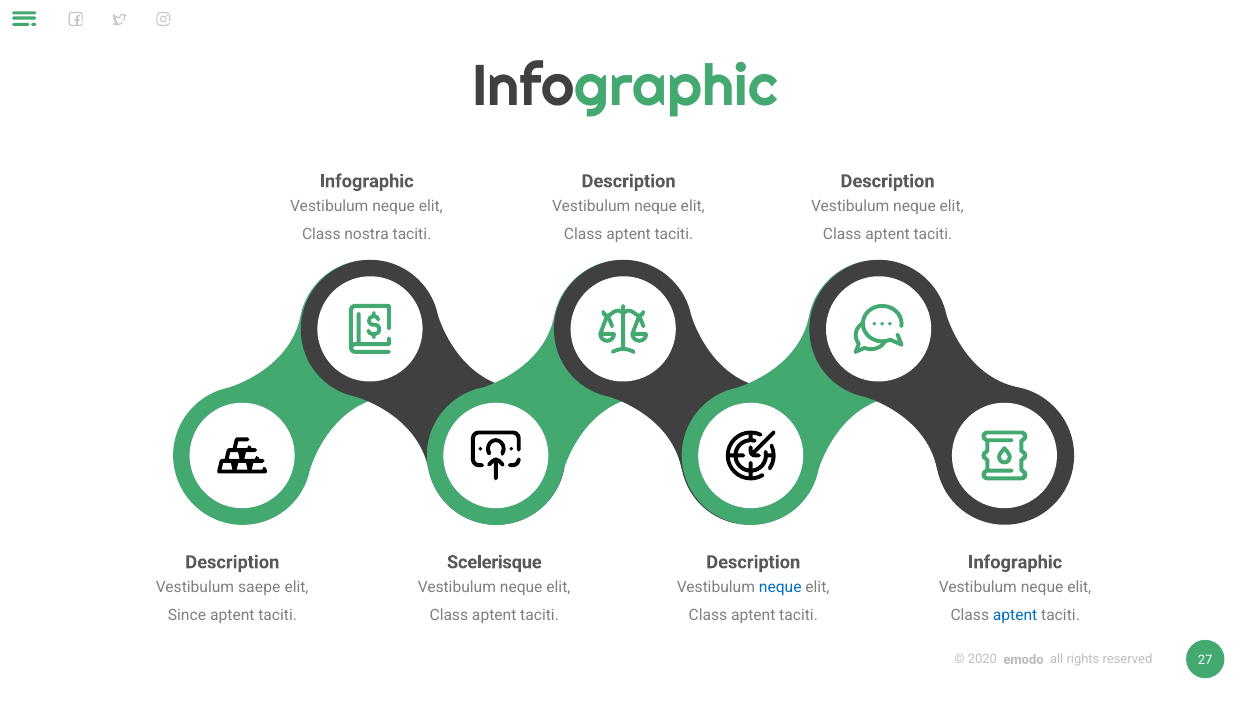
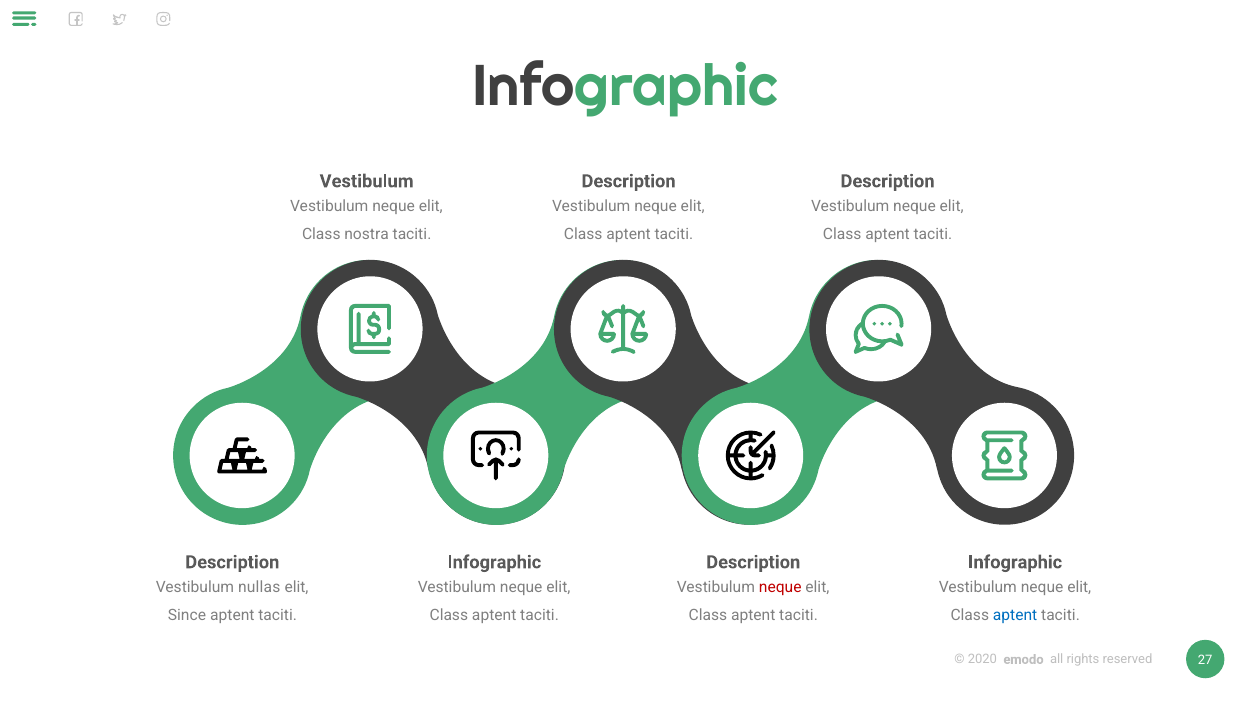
Infographic at (367, 181): Infographic -> Vestibulum
Scelerisque at (494, 562): Scelerisque -> Infographic
saepe: saepe -> nullas
neque at (780, 587) colour: blue -> red
